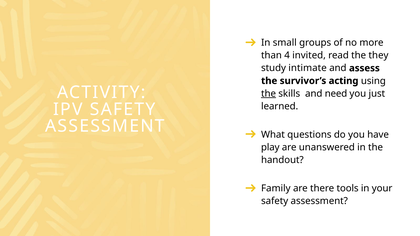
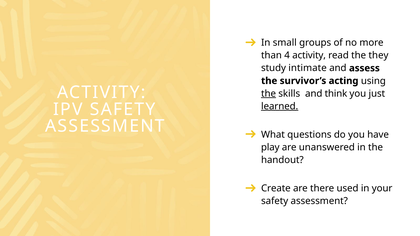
4 invited: invited -> activity
need: need -> think
learned underline: none -> present
Family: Family -> Create
tools: tools -> used
